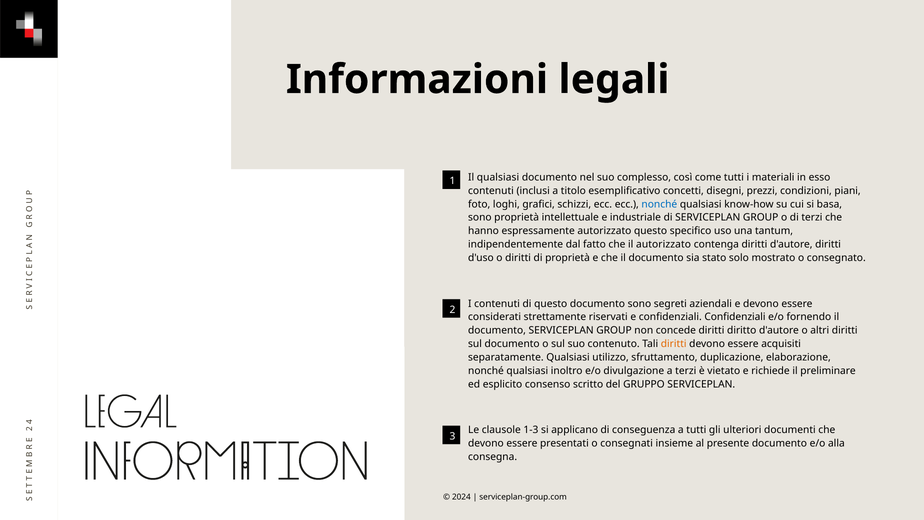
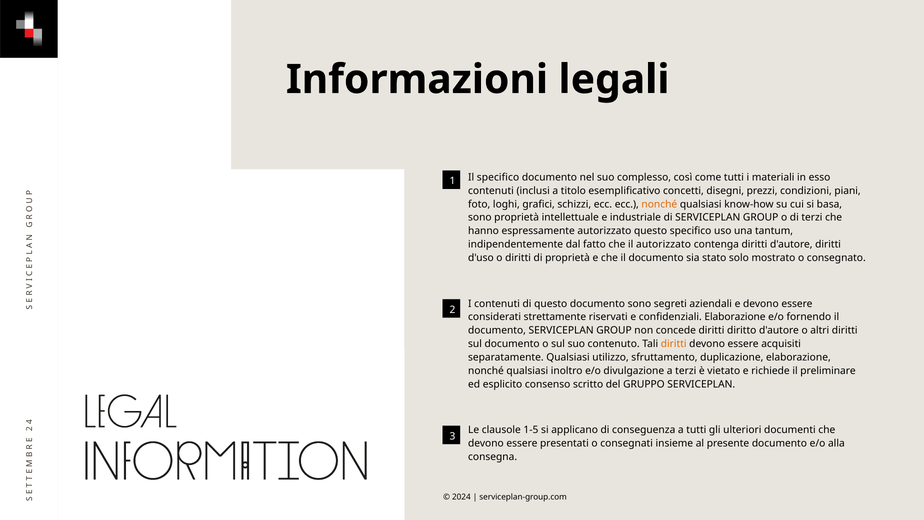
Il qualsiasi: qualsiasi -> specifico
nonché at (659, 204) colour: blue -> orange
confidenziali Confidenziali: Confidenziali -> Elaborazione
1-3: 1-3 -> 1-5
